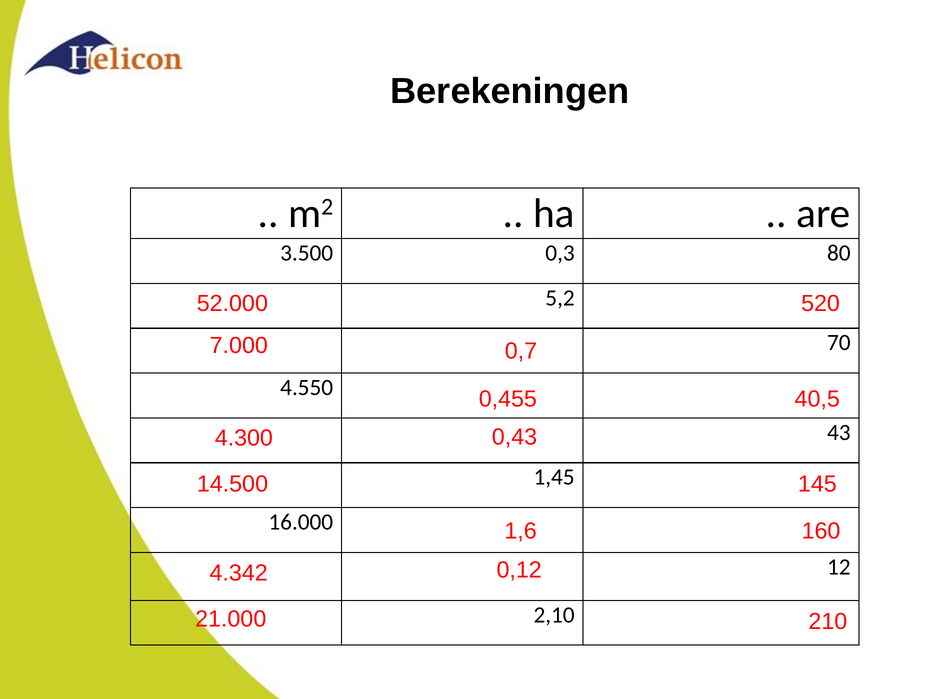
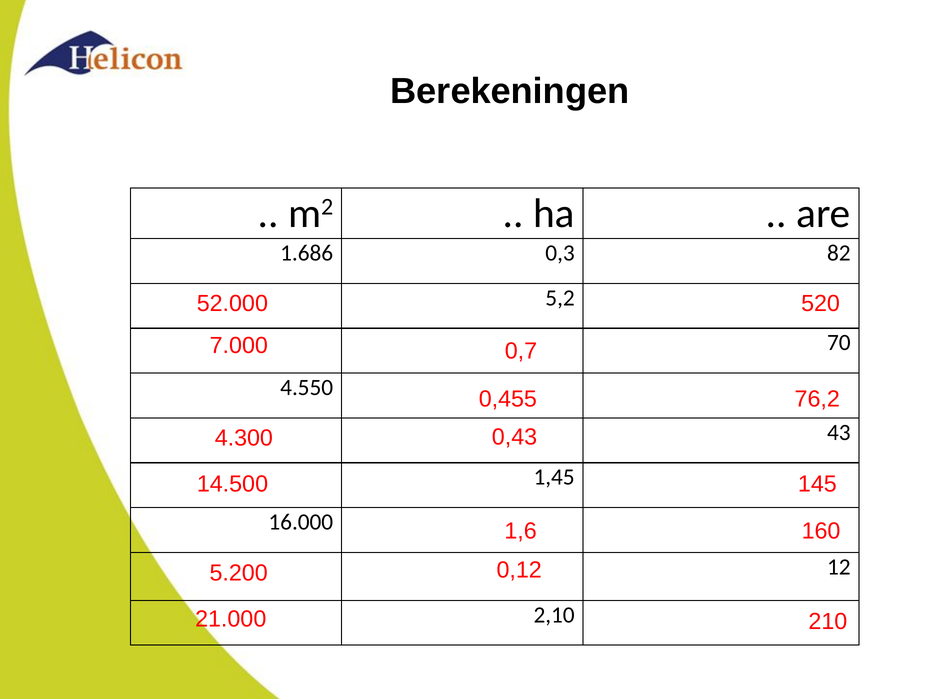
3.500: 3.500 -> 1.686
80: 80 -> 82
40,5: 40,5 -> 76,2
4.342: 4.342 -> 5.200
